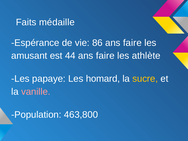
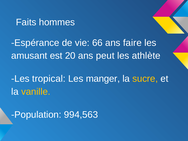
médaille: médaille -> hommes
86: 86 -> 66
44: 44 -> 20
faire at (105, 56): faire -> peut
papaye: papaye -> tropical
homard: homard -> manger
vanille colour: pink -> yellow
463,800: 463,800 -> 994,563
